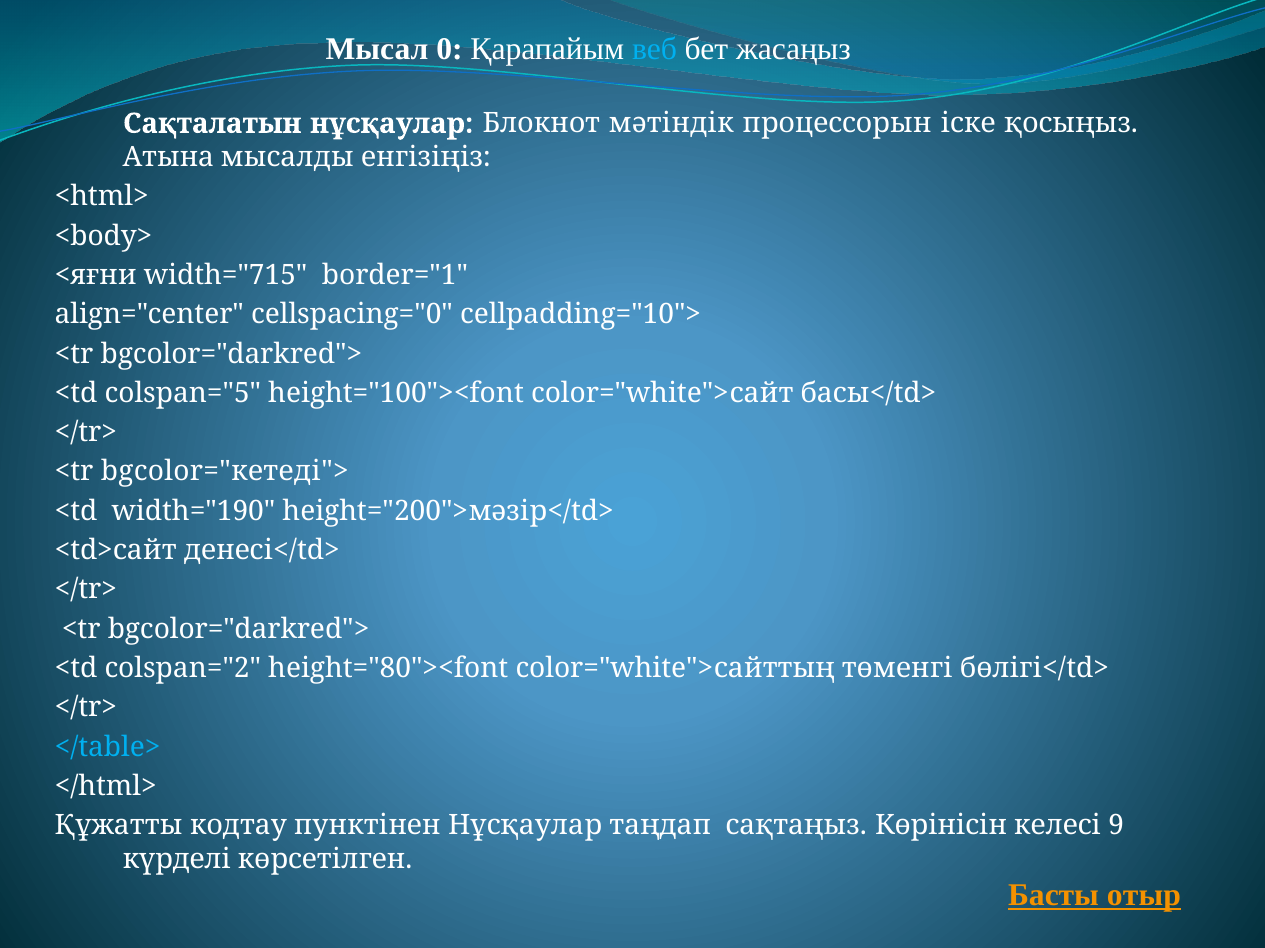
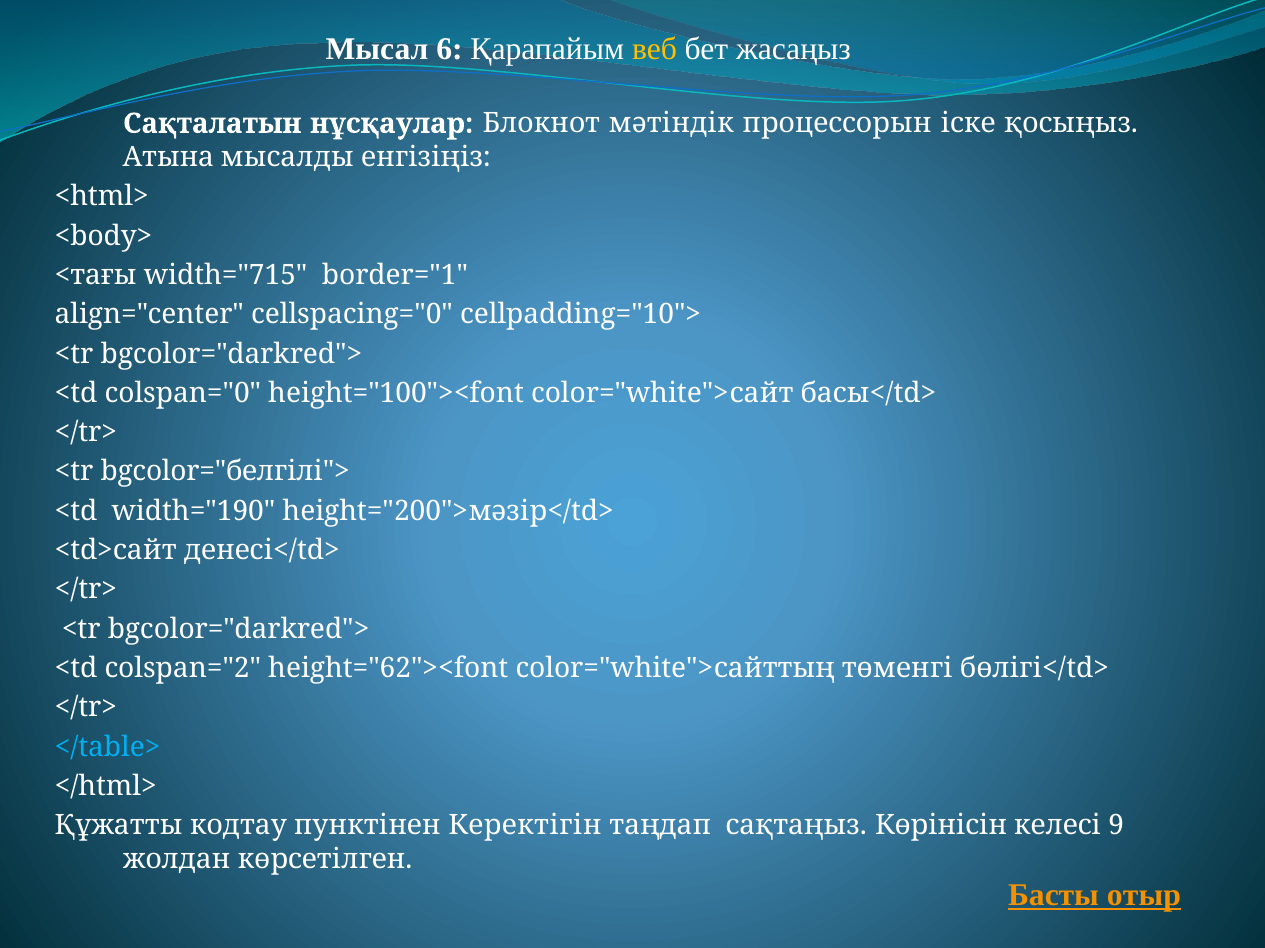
0: 0 -> 6
веб colour: light blue -> yellow
<яғни: <яғни -> <тағы
colspan="5: colspan="5 -> colspan="0
bgcolor="кетеді">: bgcolor="кетеді"> -> bgcolor="белгілі">
height="80"><font: height="80"><font -> height="62"><font
пунктінен Нұсқаулар: Нұсқаулар -> Керектігін
күрделі: күрделі -> жолдан
